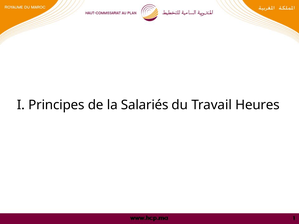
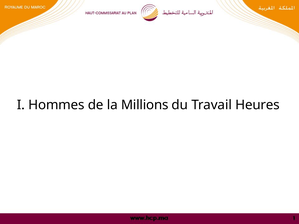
Principes: Principes -> Hommes
Salariés: Salariés -> Millions
